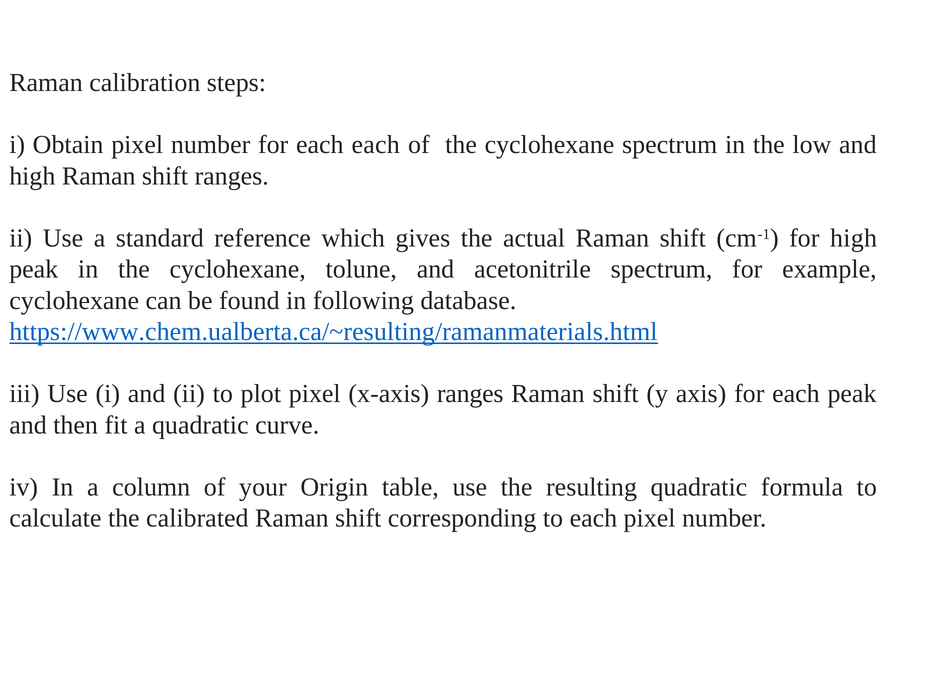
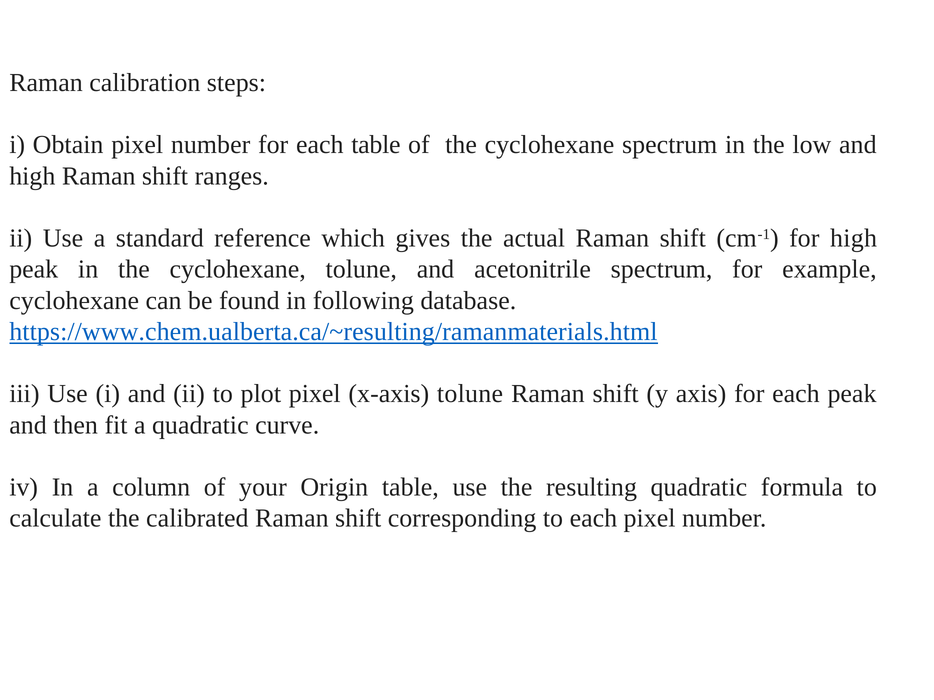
each each: each -> table
x-axis ranges: ranges -> tolune
